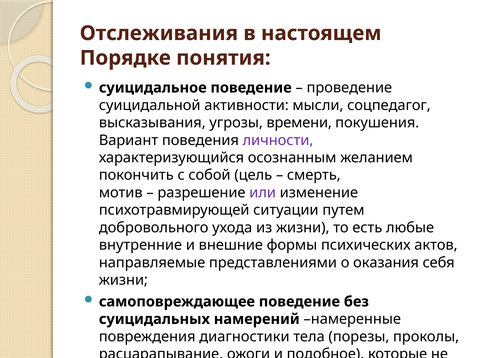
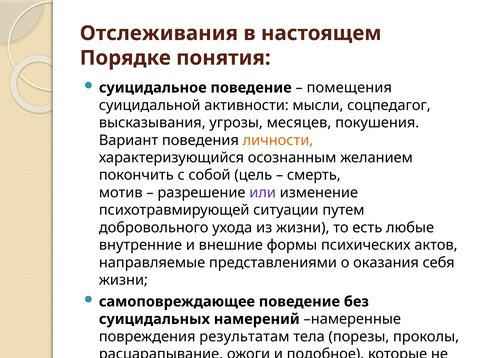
проведение: проведение -> помещения
времени: времени -> месяцев
личности colour: purple -> orange
диагностики: диагностики -> результатам
